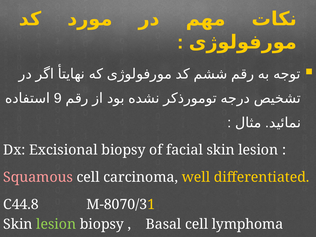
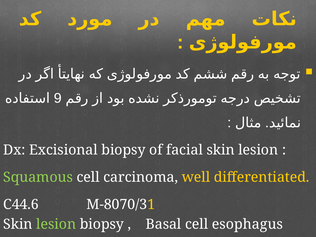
Squamous colour: pink -> light green
C44.8: C44.8 -> C44.6
lymphoma: lymphoma -> esophagus
